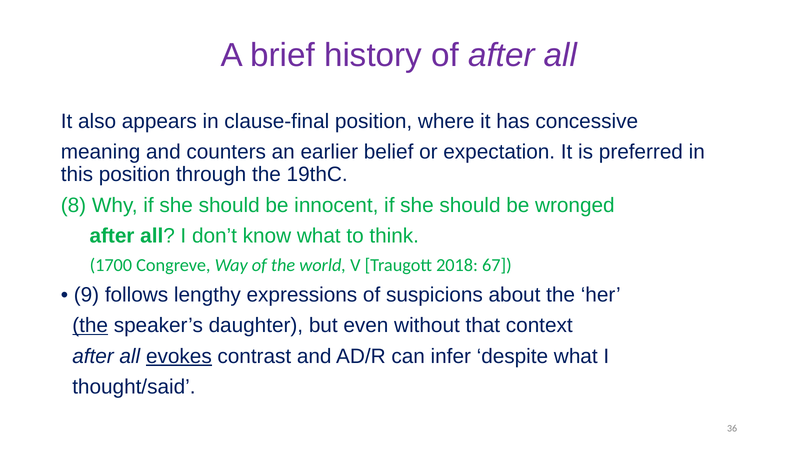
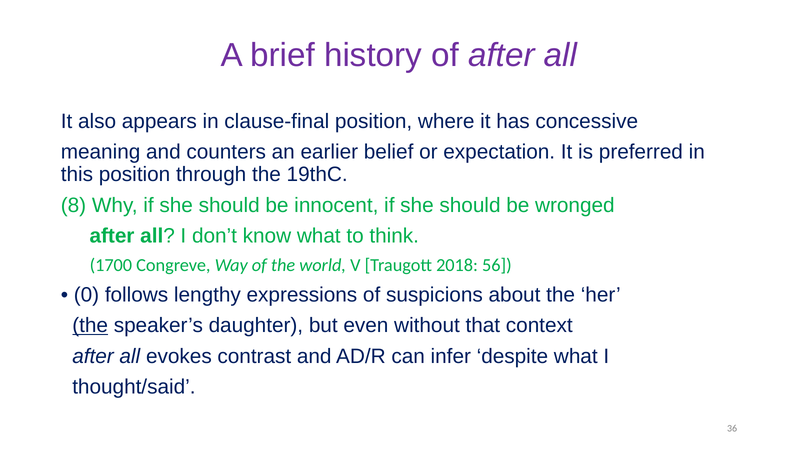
67: 67 -> 56
9: 9 -> 0
evokes underline: present -> none
